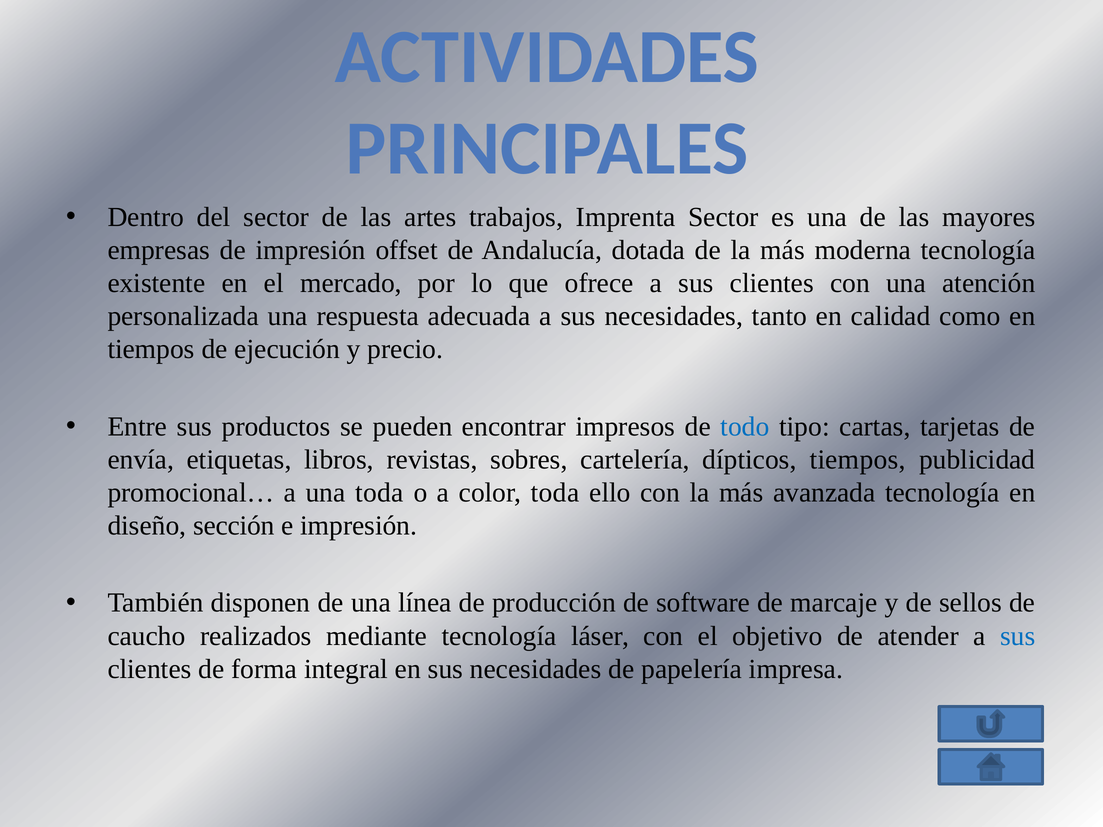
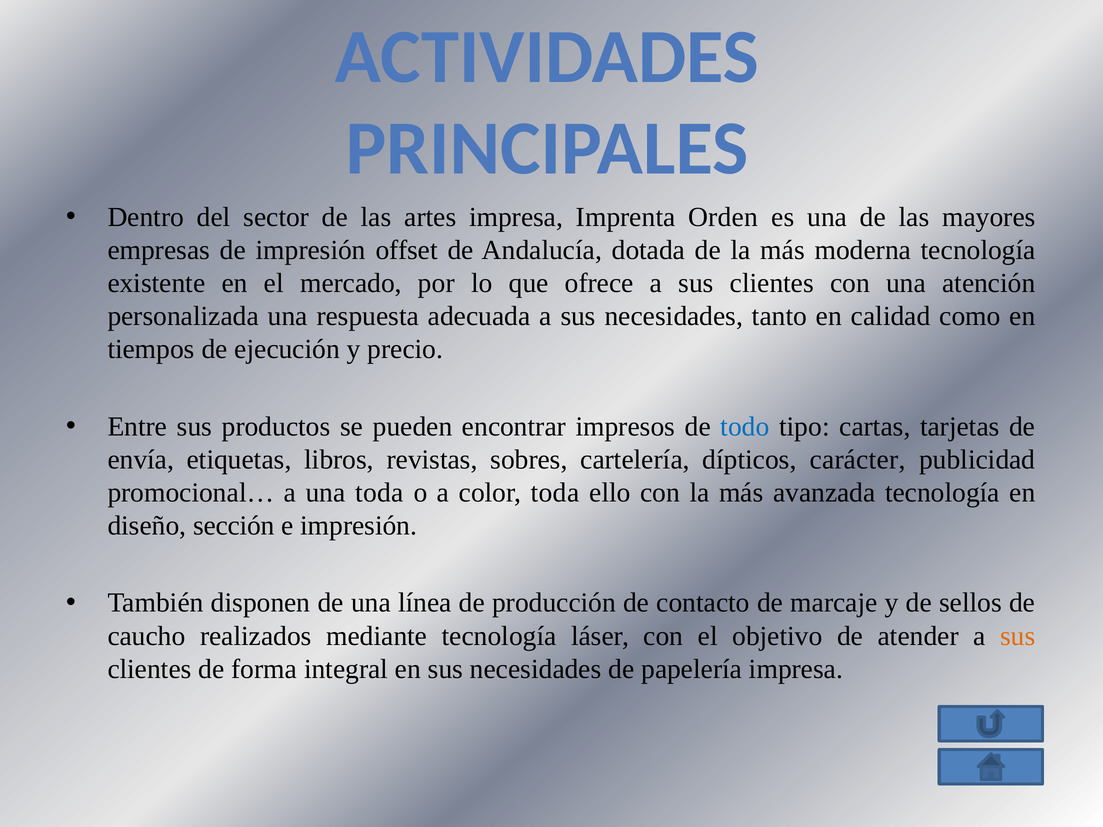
artes trabajos: trabajos -> impresa
Imprenta Sector: Sector -> Orden
dípticos tiempos: tiempos -> carácter
software: software -> contacto
sus at (1018, 636) colour: blue -> orange
